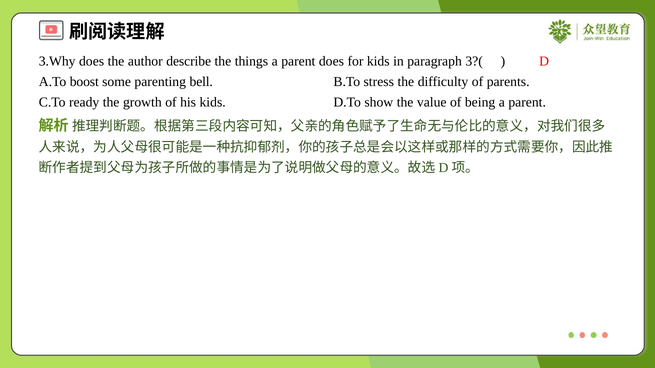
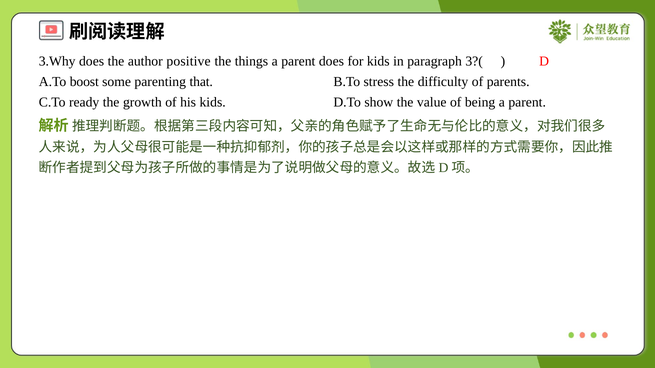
describe: describe -> positive
bell: bell -> that
